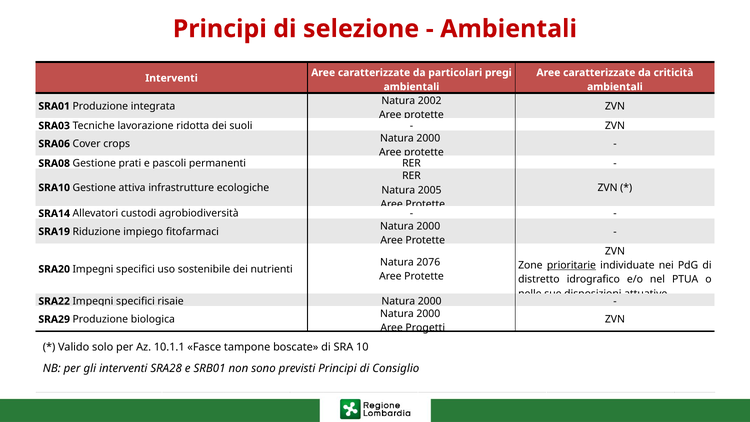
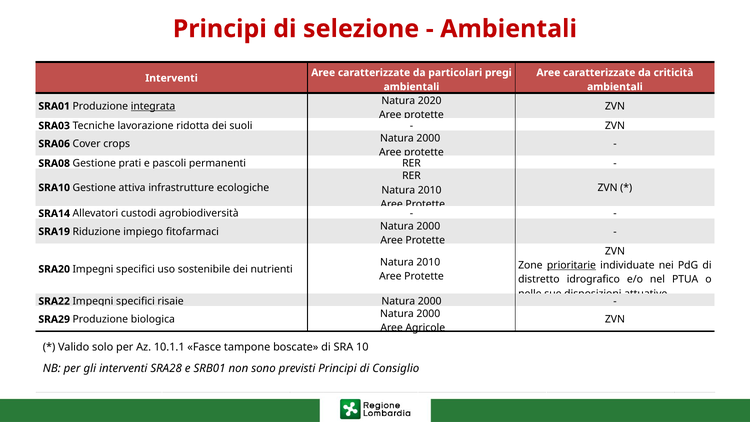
2002: 2002 -> 2020
integrata underline: none -> present
2005 at (430, 190): 2005 -> 2010
2076 at (428, 262): 2076 -> 2010
Progetti: Progetti -> Agricole
